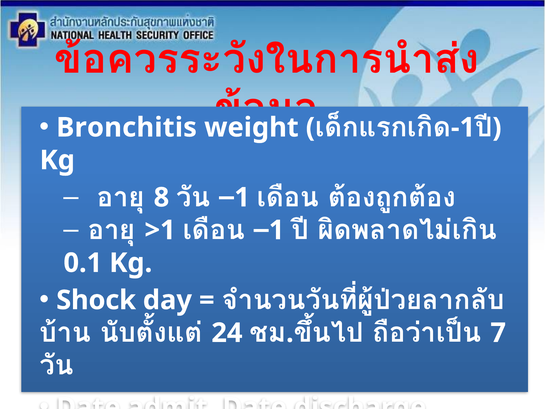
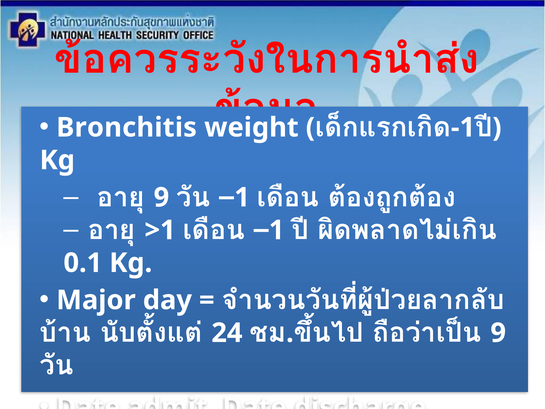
8 at (161, 197): 8 -> 9
Shock: Shock -> Major
7 at (498, 333): 7 -> 9
